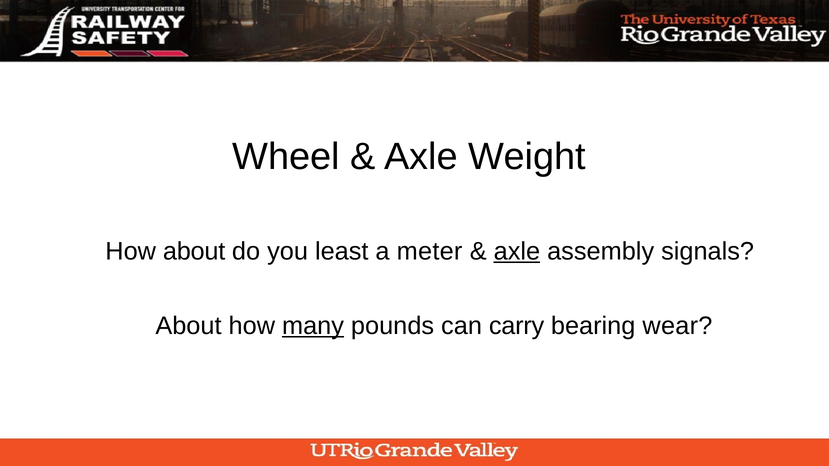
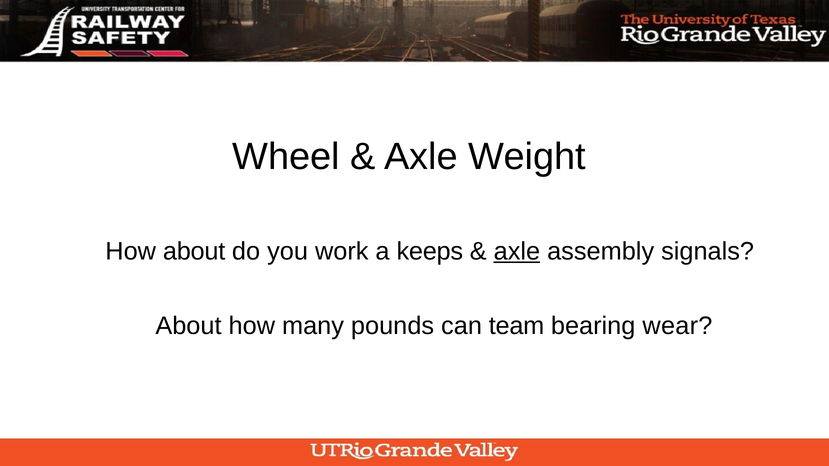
least: least -> work
meter: meter -> keeps
many underline: present -> none
carry: carry -> team
